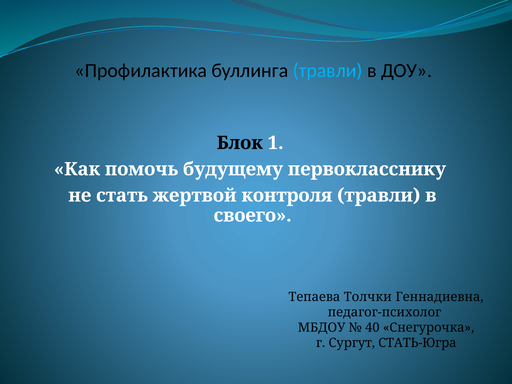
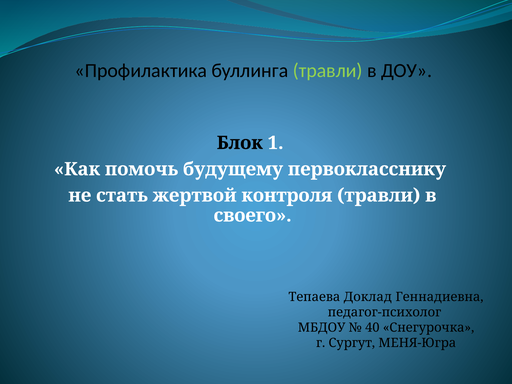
травли at (328, 70) colour: light blue -> light green
Толчки: Толчки -> Доклад
СТАТЬ-Югра: СТАТЬ-Югра -> МЕНЯ-Югра
